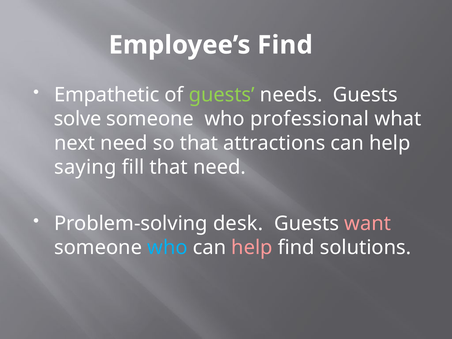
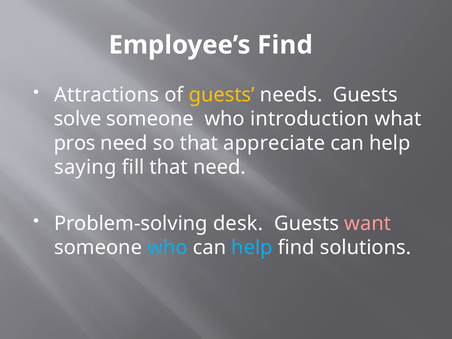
Empathetic: Empathetic -> Attractions
guests at (222, 95) colour: light green -> yellow
professional: professional -> introduction
next: next -> pros
attractions: attractions -> appreciate
help at (252, 248) colour: pink -> light blue
